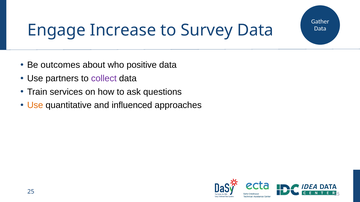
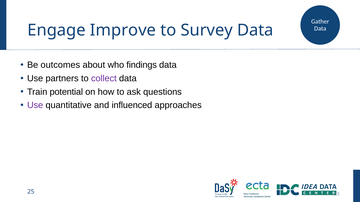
Increase: Increase -> Improve
positive: positive -> findings
services: services -> potential
Use at (35, 106) colour: orange -> purple
